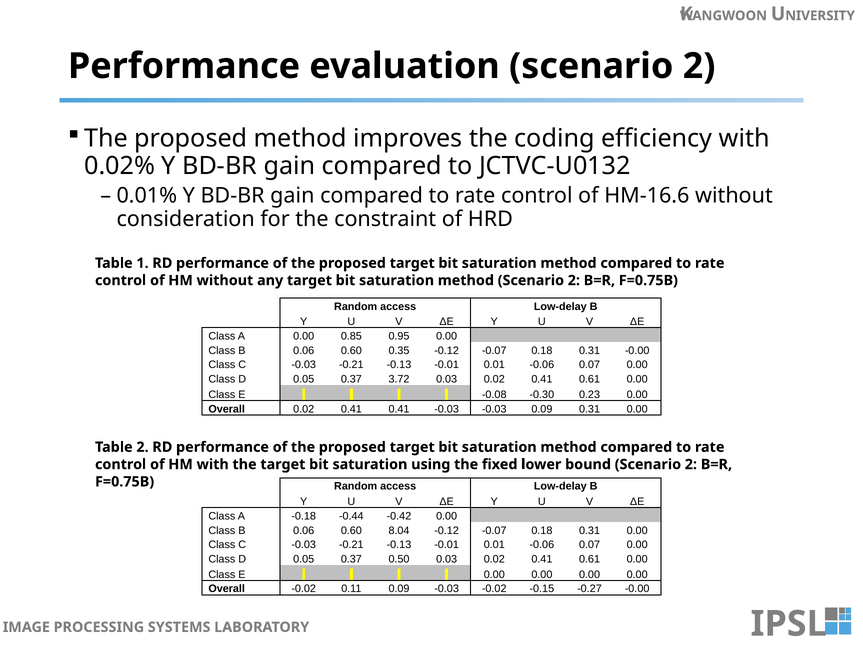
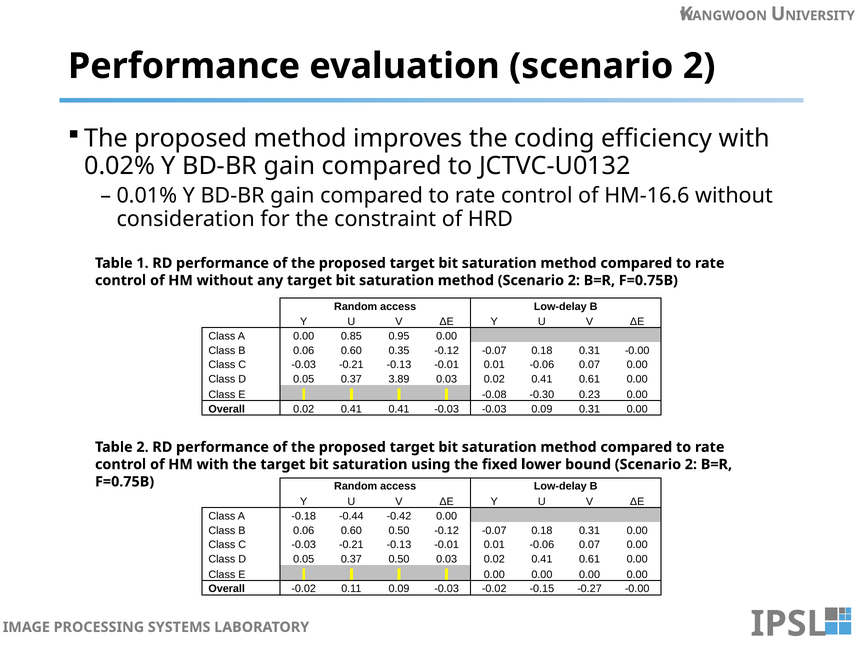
3.72: 3.72 -> 3.89
0.60 8.04: 8.04 -> 0.50
